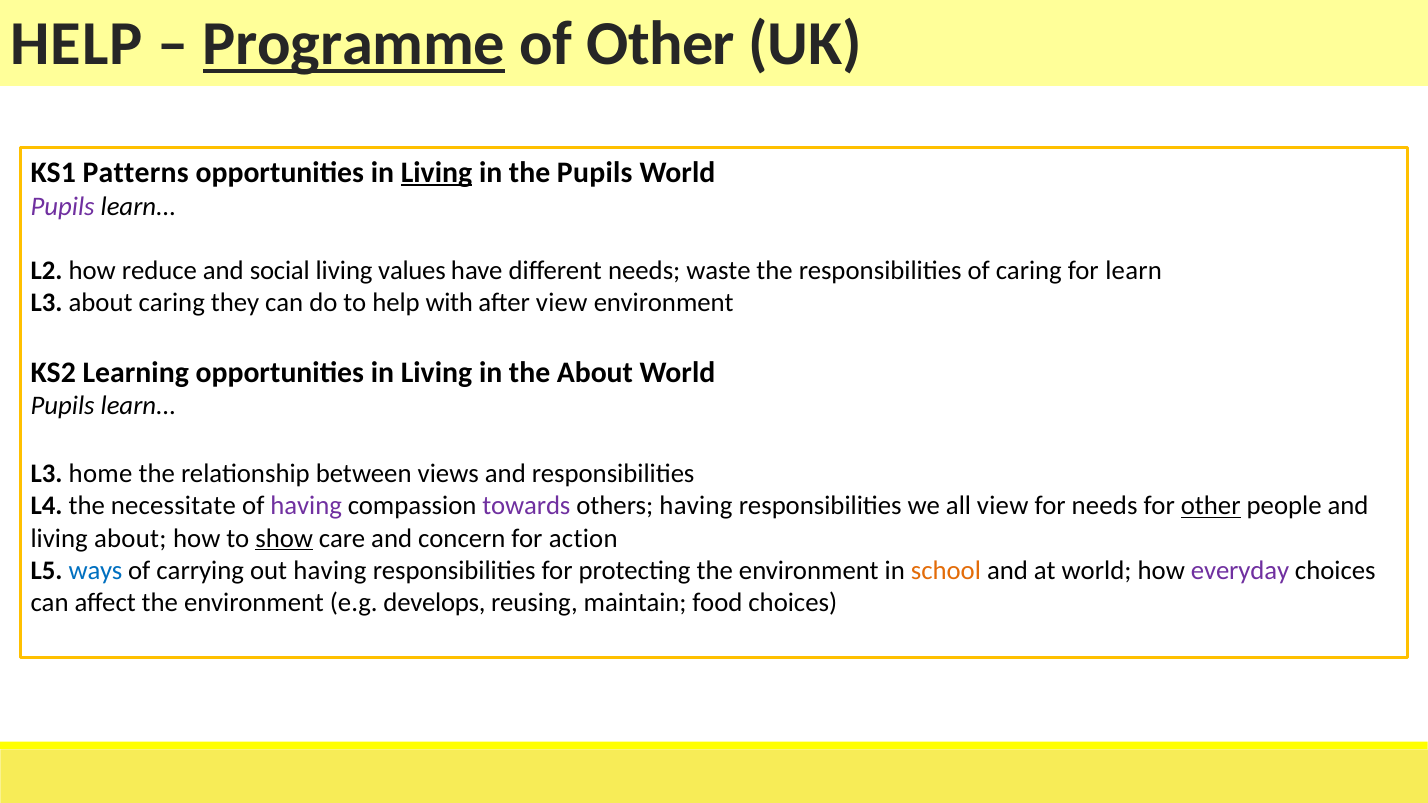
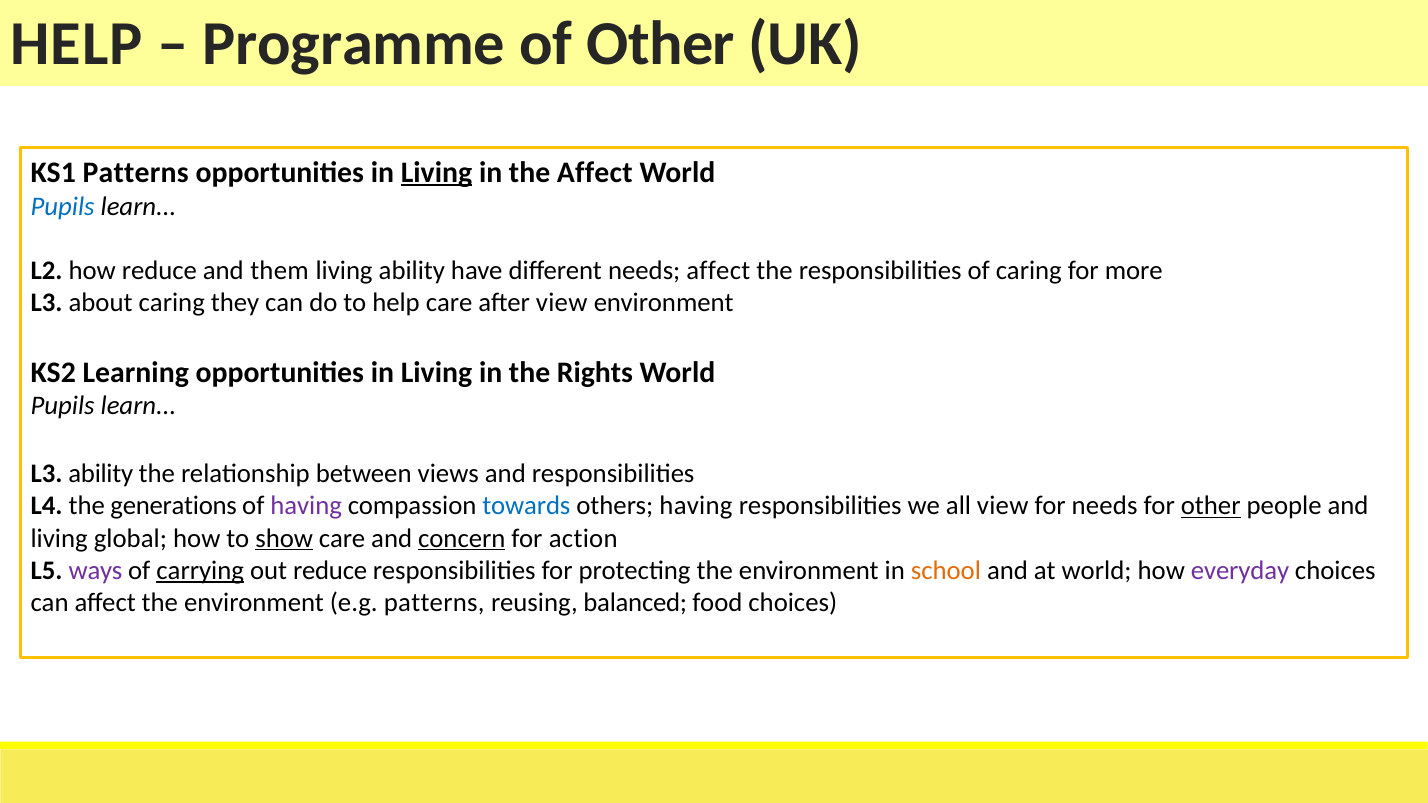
Programme underline: present -> none
the Pupils: Pupils -> Affect
Pupils at (63, 206) colour: purple -> blue
social: social -> them
living values: values -> ability
needs waste: waste -> affect
for learn: learn -> more
help with: with -> care
the About: About -> Rights
L3 home: home -> ability
necessitate: necessitate -> generations
towards colour: purple -> blue
living about: about -> global
concern underline: none -> present
ways colour: blue -> purple
carrying underline: none -> present
out having: having -> reduce
e.g develops: develops -> patterns
maintain: maintain -> balanced
